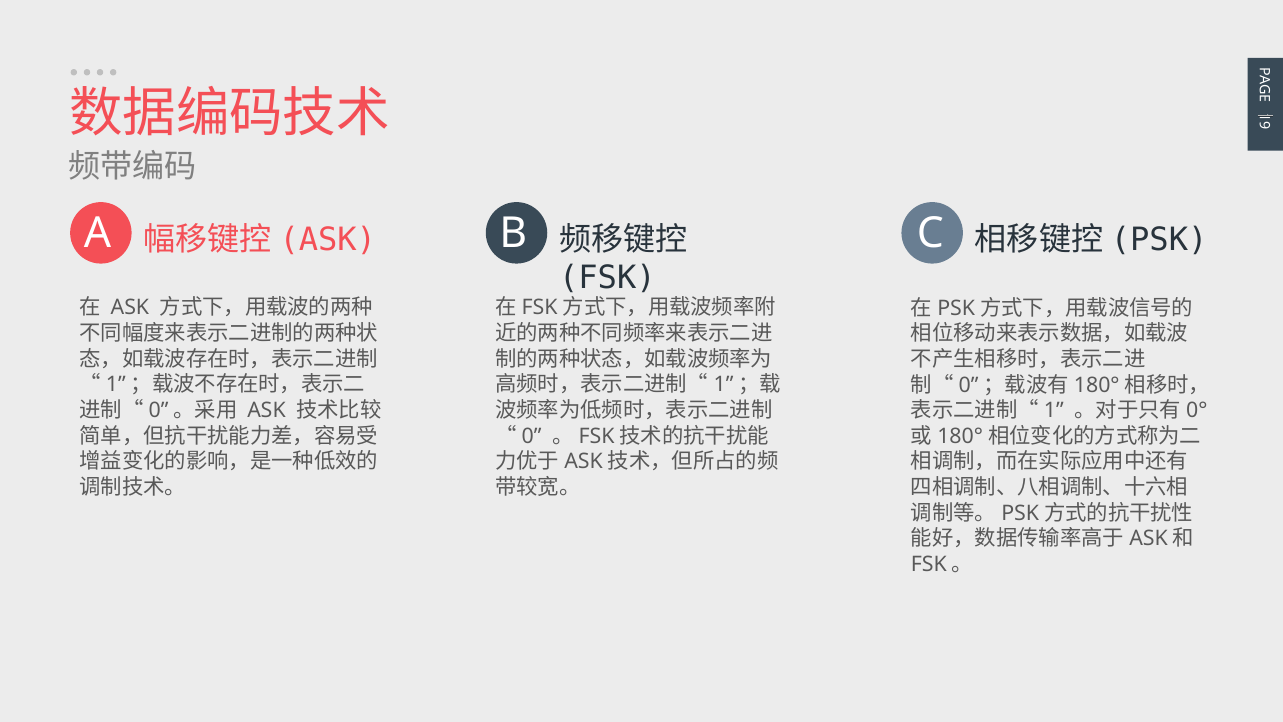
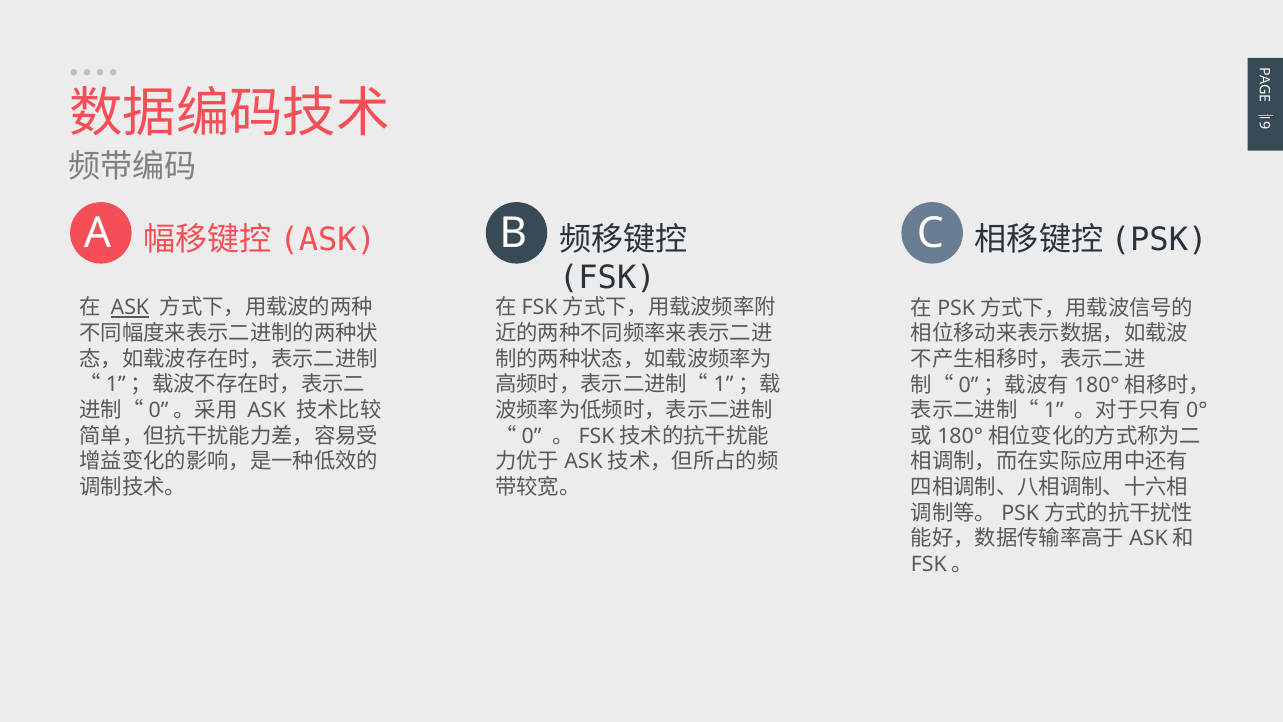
ASK at (130, 308) underline: none -> present
